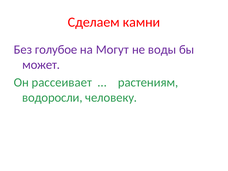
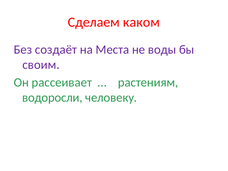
камни: камни -> каком
голубое: голубое -> создаёт
Могут: Могут -> Места
может: может -> своим
